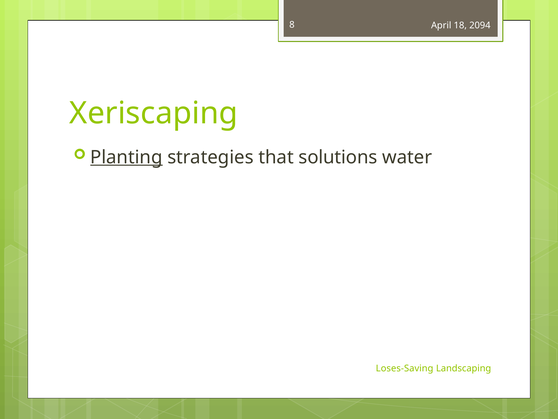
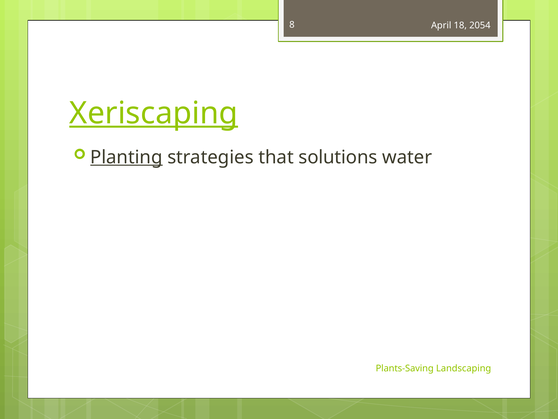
2094: 2094 -> 2054
Xeriscaping underline: none -> present
Loses-Saving: Loses-Saving -> Plants-Saving
